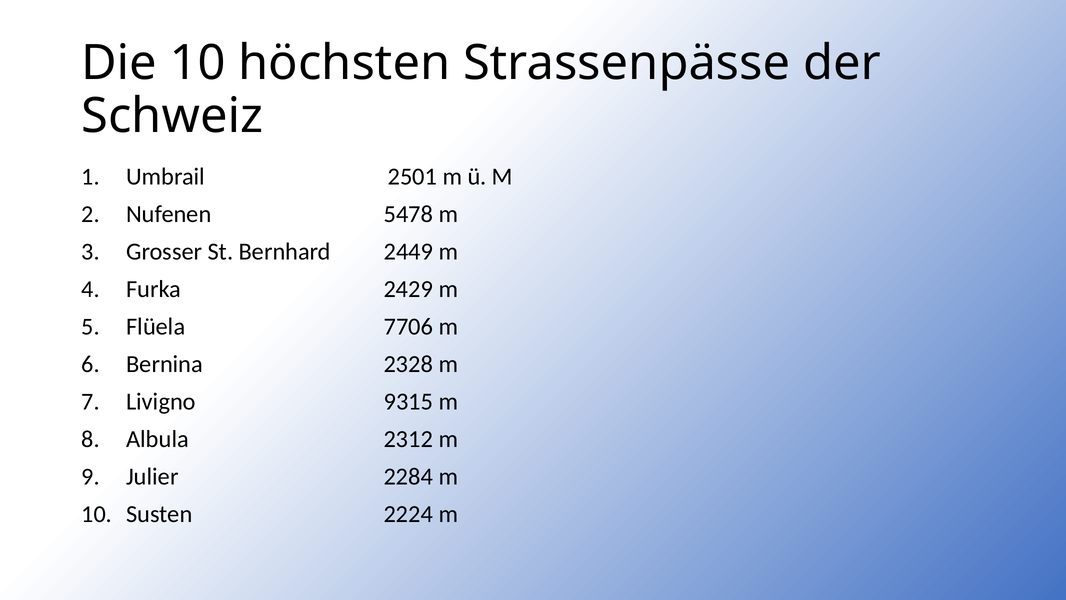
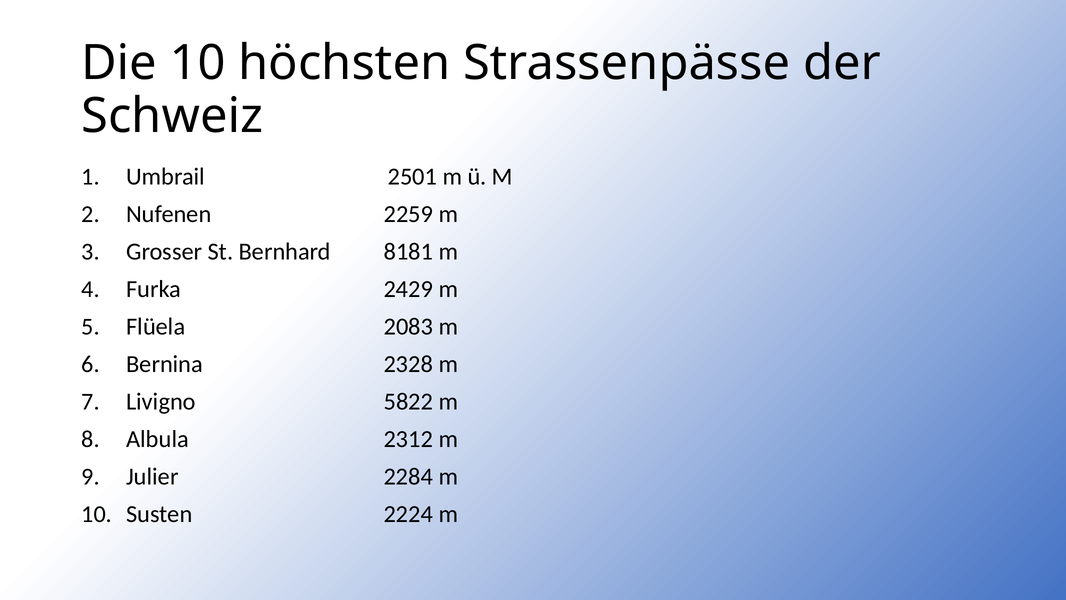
5478: 5478 -> 2259
2449: 2449 -> 8181
7706: 7706 -> 2083
9315: 9315 -> 5822
